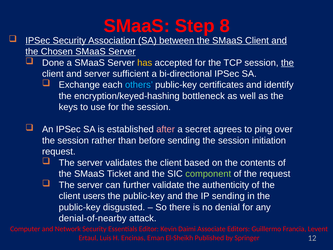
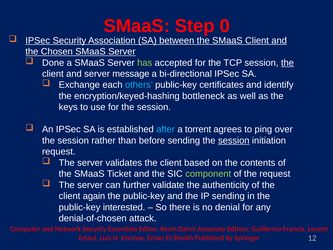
8: 8 -> 0
has colour: yellow -> light green
sufficient: sufficient -> message
after colour: pink -> light blue
secret: secret -> torrent
session at (234, 140) underline: none -> present
users: users -> again
disgusted: disgusted -> interested
denial-of-nearby: denial-of-nearby -> denial-of-chosen
